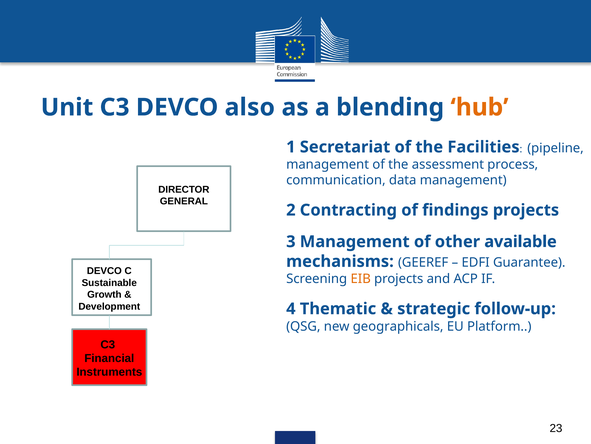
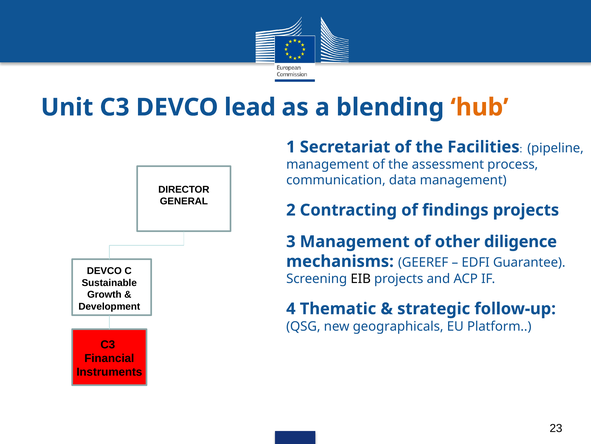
also: also -> lead
available: available -> diligence
EIB colour: orange -> black
